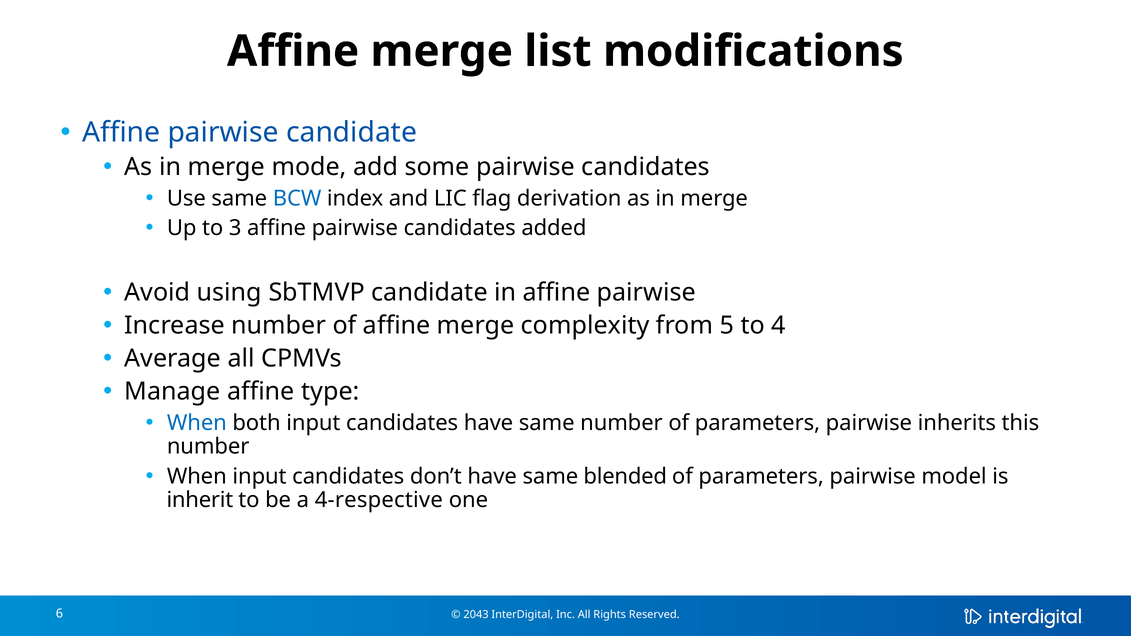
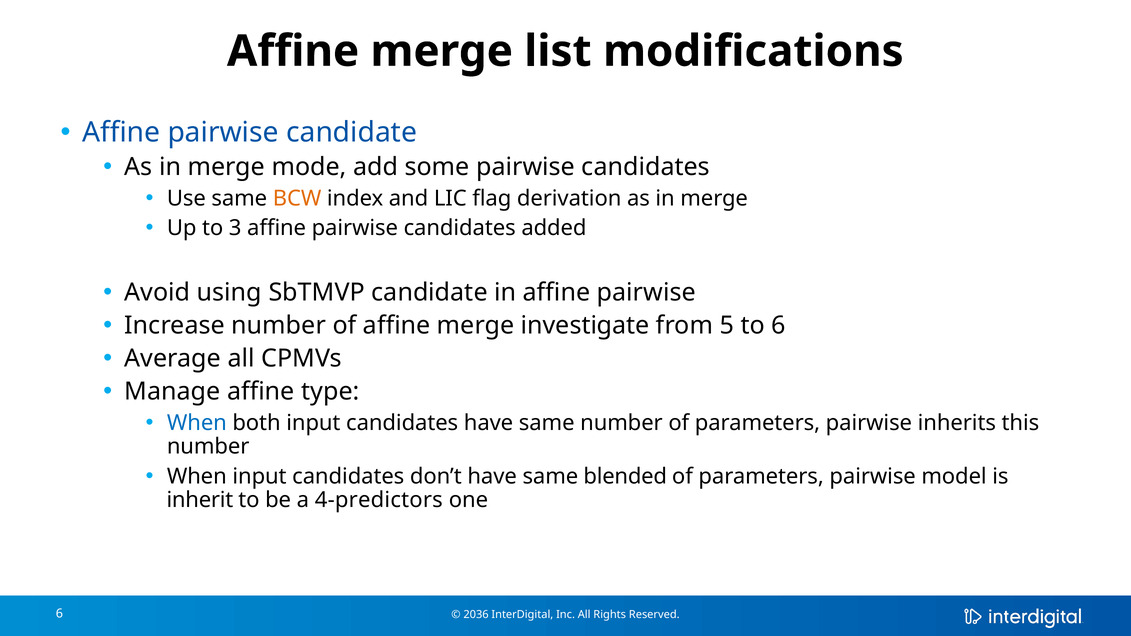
BCW colour: blue -> orange
complexity: complexity -> investigate
to 4: 4 -> 6
4-respective: 4-respective -> 4-predictors
2043: 2043 -> 2036
